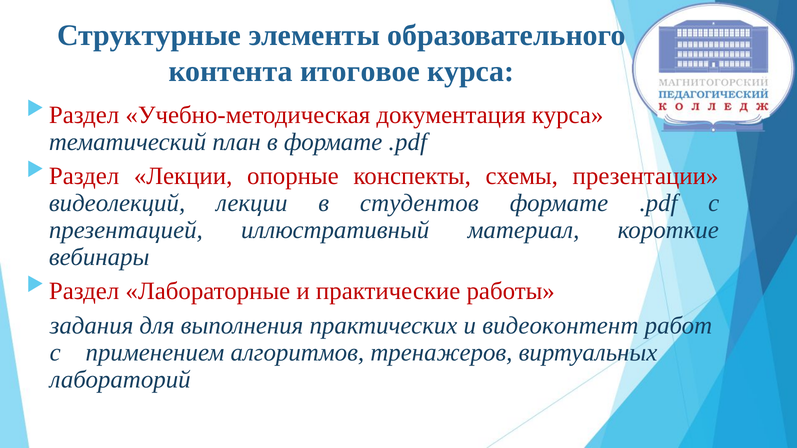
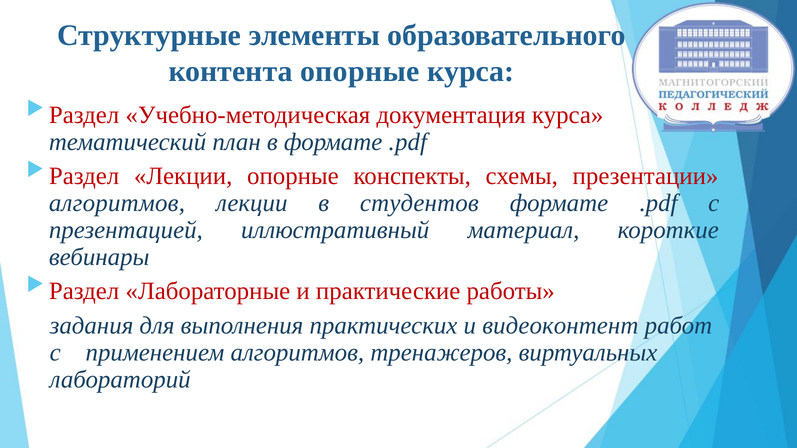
контента итоговое: итоговое -> опорные
видеолекций at (117, 203): видеолекций -> алгоритмов
